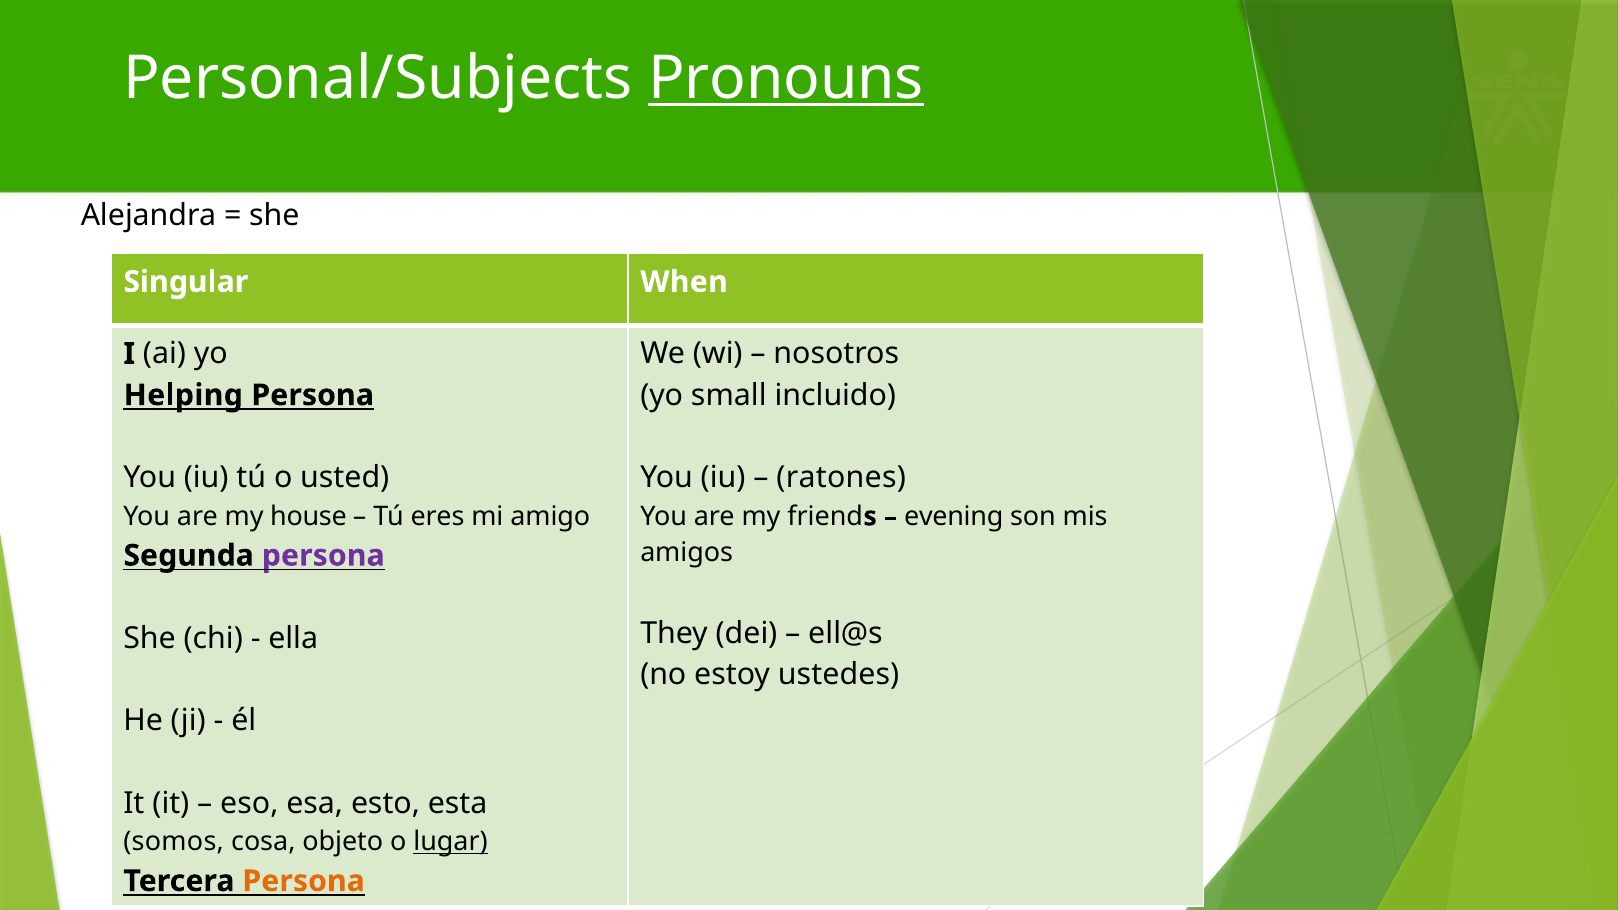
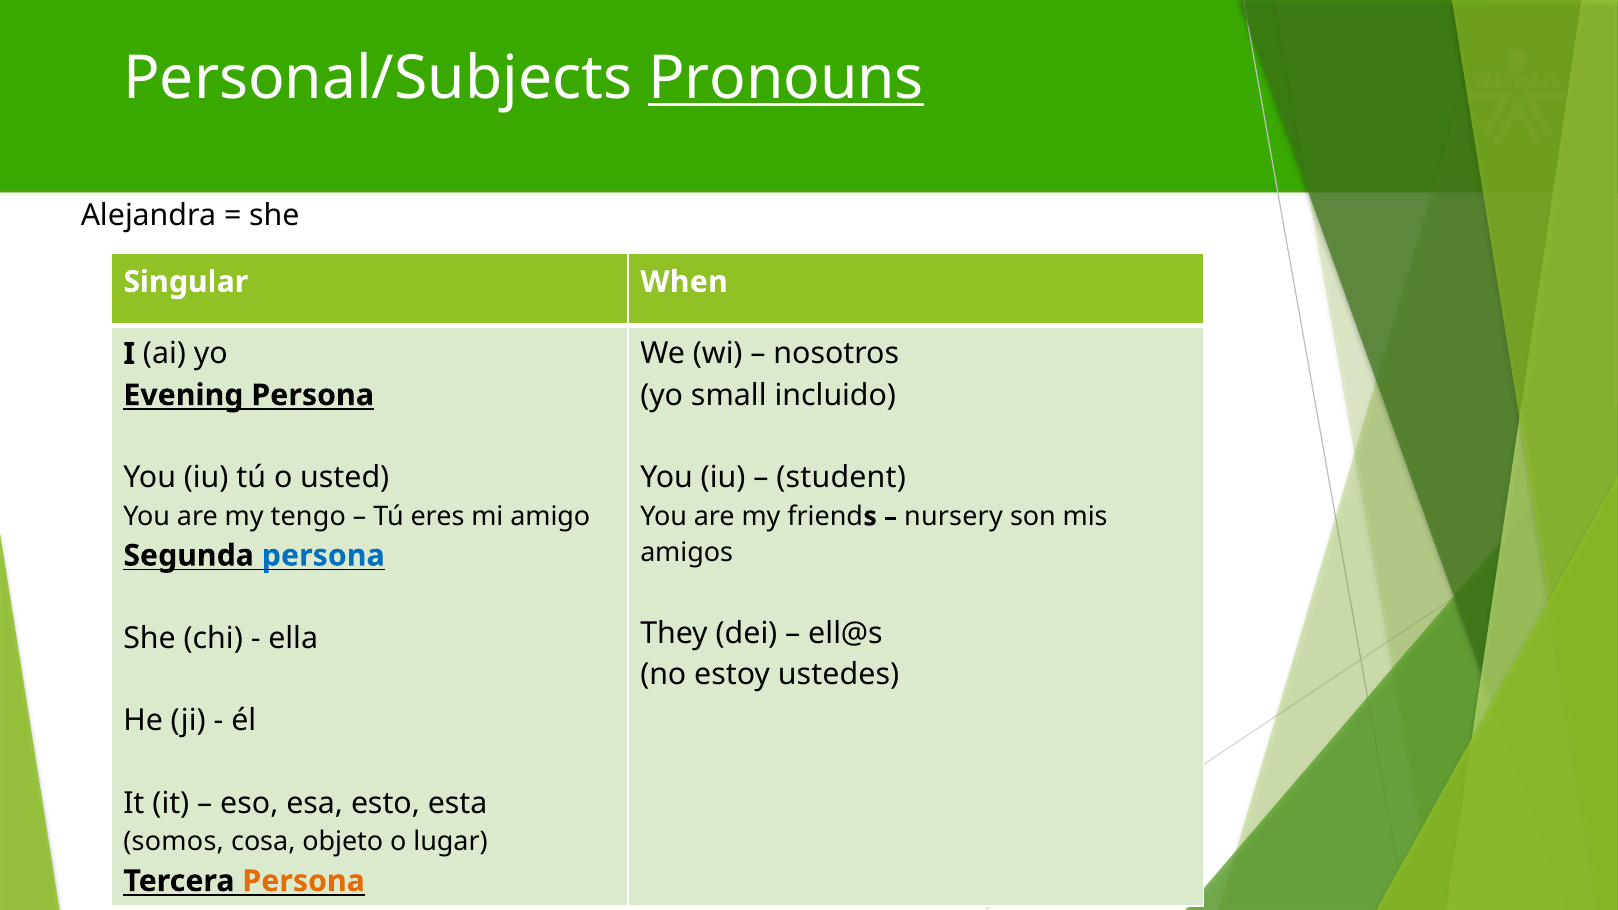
Helping: Helping -> Evening
ratones: ratones -> student
house: house -> tengo
evening: evening -> nursery
persona at (323, 556) colour: purple -> blue
lugar underline: present -> none
